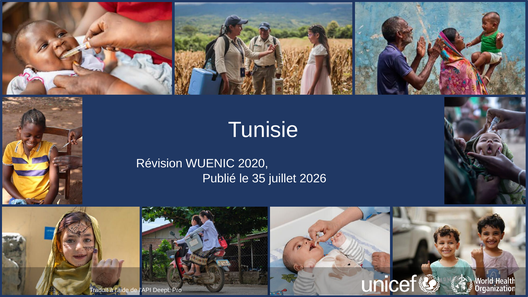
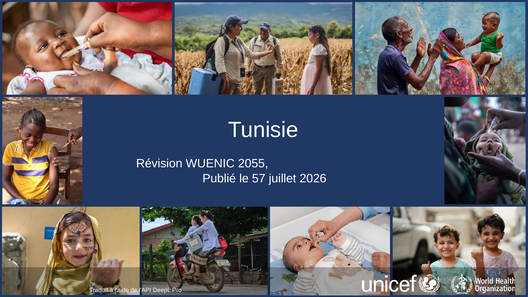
2020: 2020 -> 2055
35: 35 -> 57
